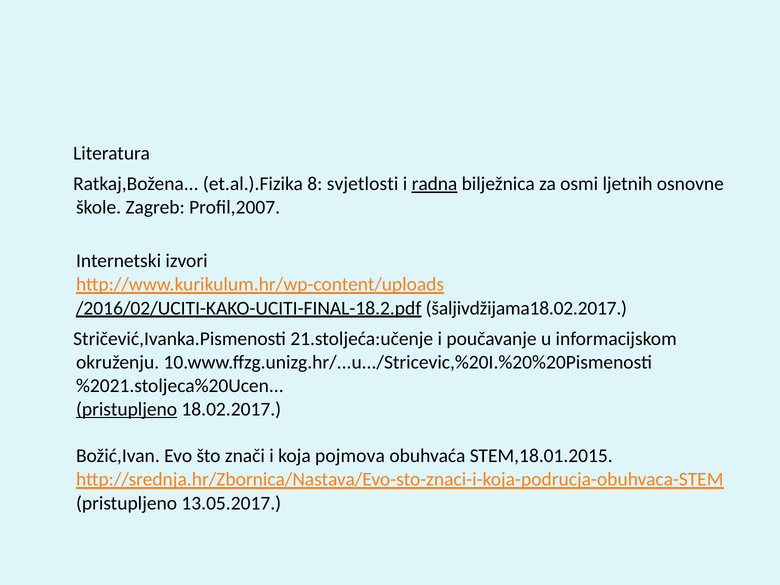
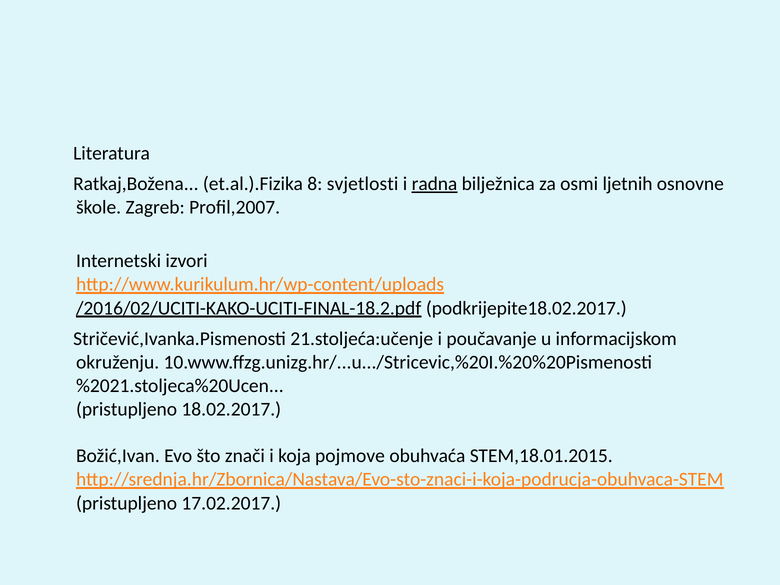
šaljivdžijama18.02.2017: šaljivdžijama18.02.2017 -> podkrijepite18.02.2017
pristupljeno at (127, 409) underline: present -> none
pojmova: pojmova -> pojmove
13.05.2017: 13.05.2017 -> 17.02.2017
